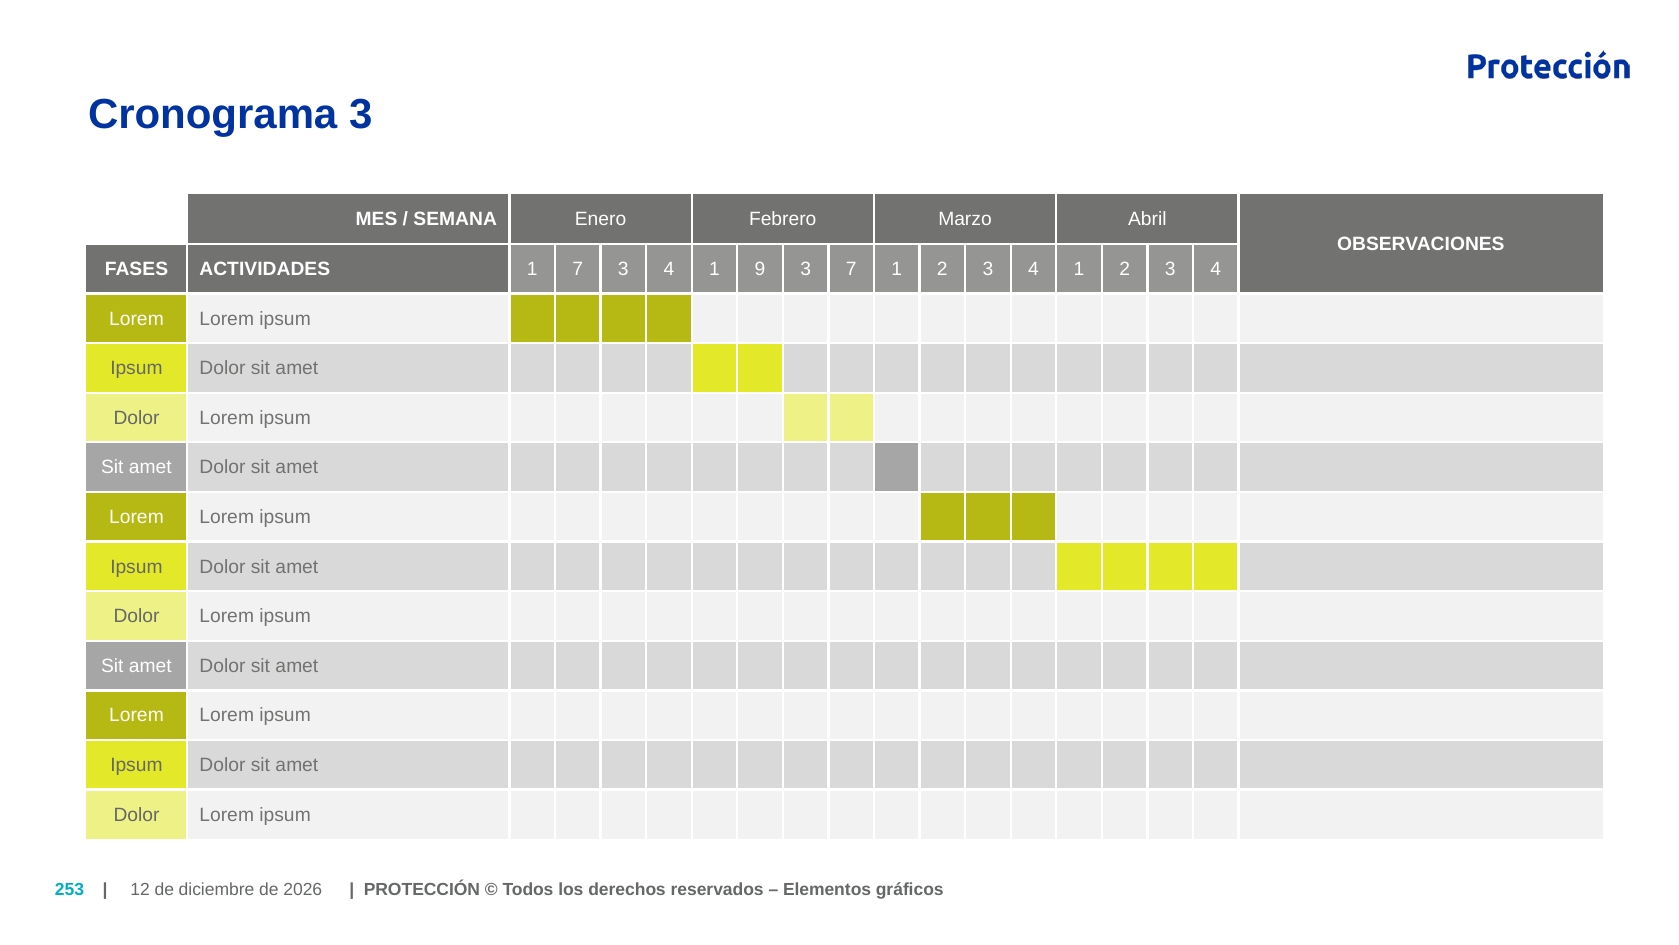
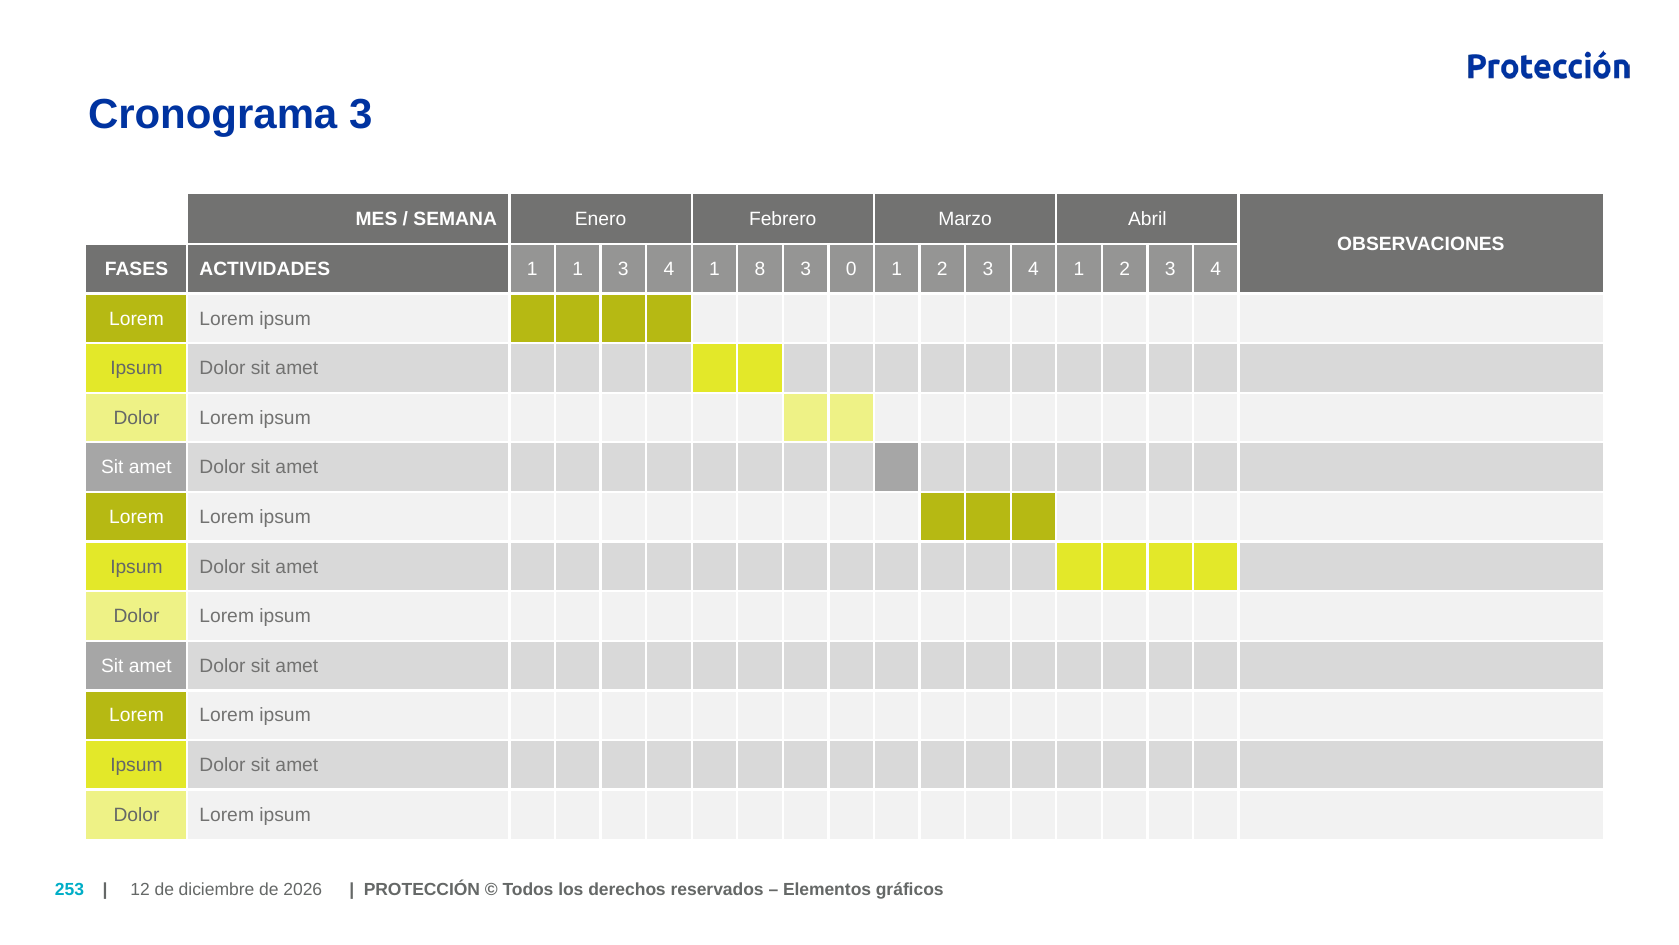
1 7: 7 -> 1
9: 9 -> 8
3 7: 7 -> 0
